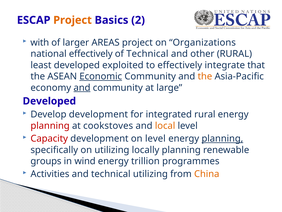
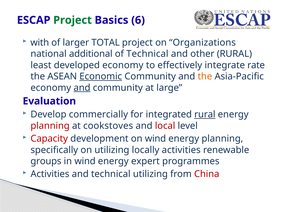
Project at (73, 20) colour: orange -> green
2: 2 -> 6
AREAS: AREAS -> TOTAL
national effectively: effectively -> additional
developed exploited: exploited -> economy
that: that -> rate
Developed at (49, 101): Developed -> Evaluation
Develop development: development -> commercially
rural at (205, 114) underline: none -> present
local colour: orange -> red
on level: level -> wind
planning at (222, 138) underline: present -> none
locally planning: planning -> activities
trillion: trillion -> expert
China colour: orange -> red
